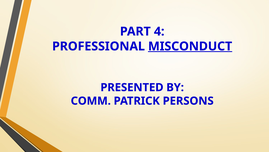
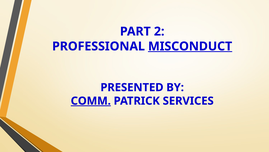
4: 4 -> 2
COMM underline: none -> present
PERSONS: PERSONS -> SERVICES
